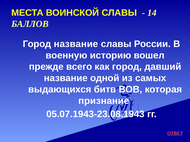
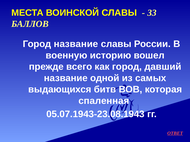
14: 14 -> 33
признание: признание -> спаленная
